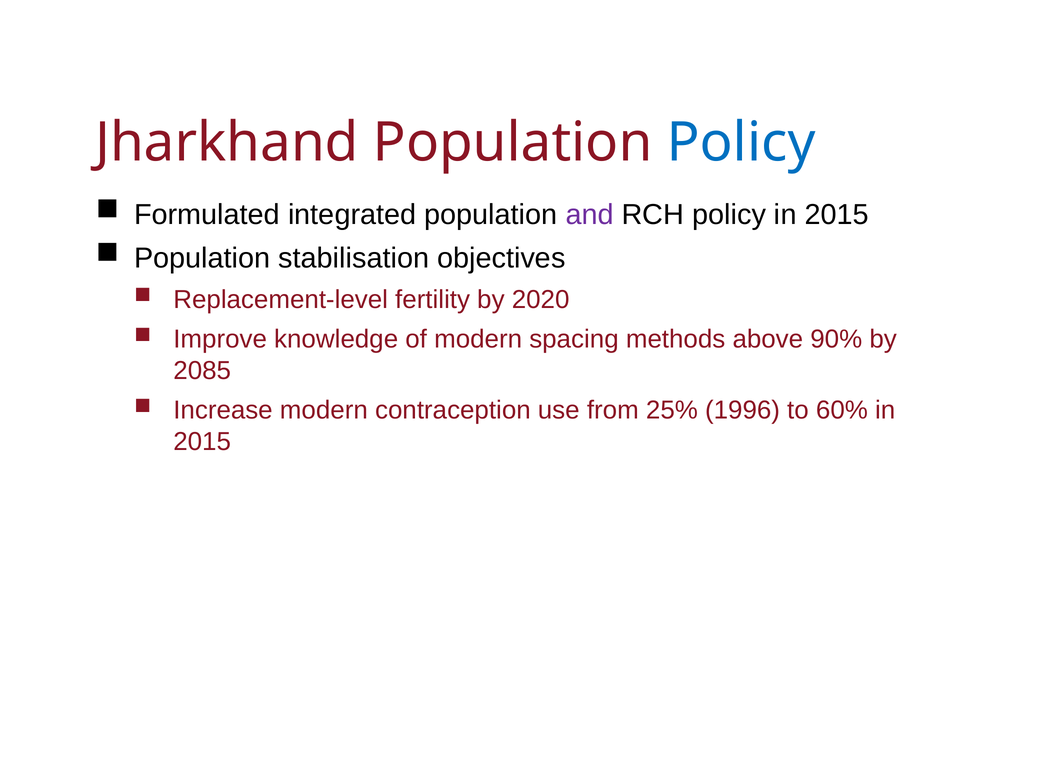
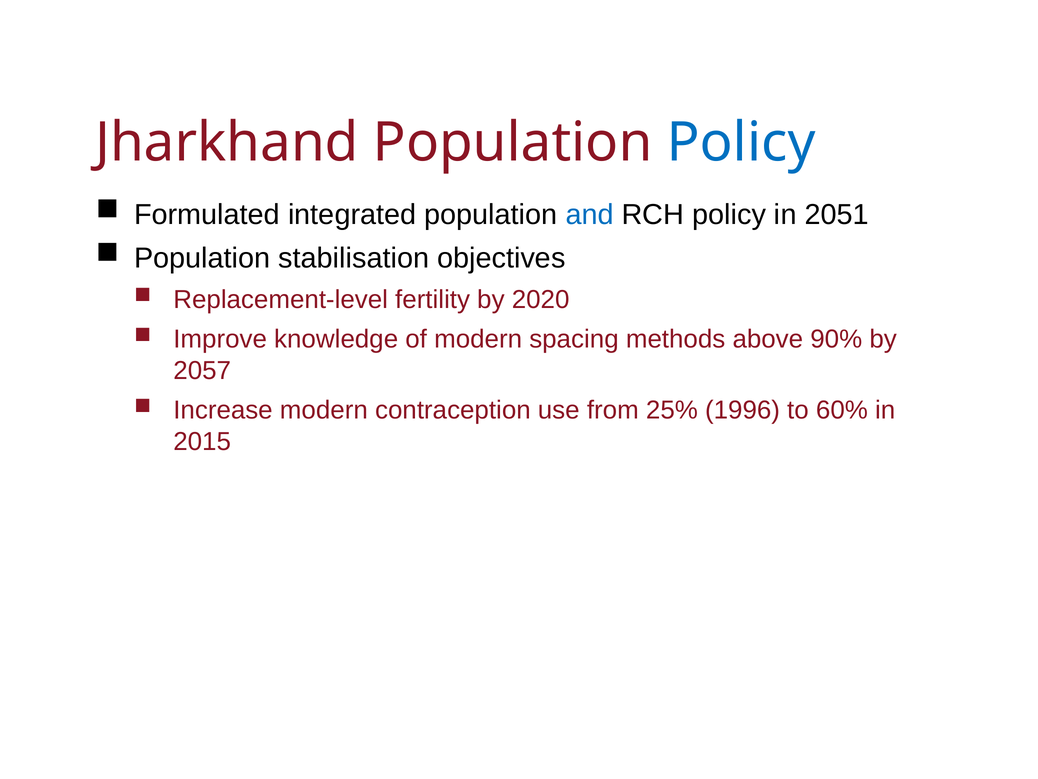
and colour: purple -> blue
policy in 2015: 2015 -> 2051
2085: 2085 -> 2057
